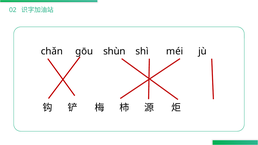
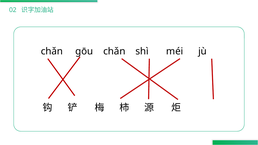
shùn at (114, 51): shùn -> chǎn
